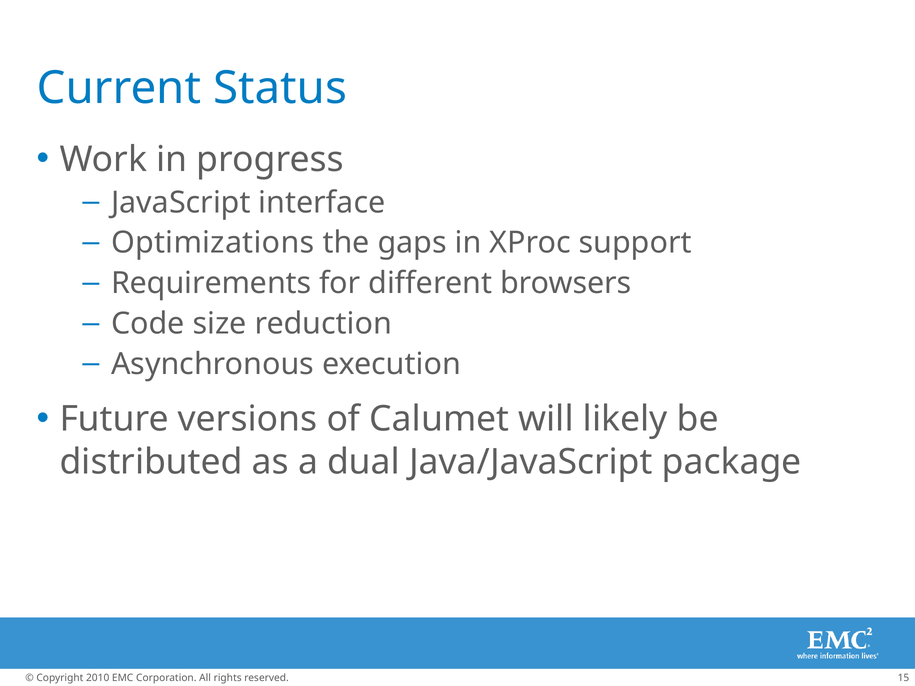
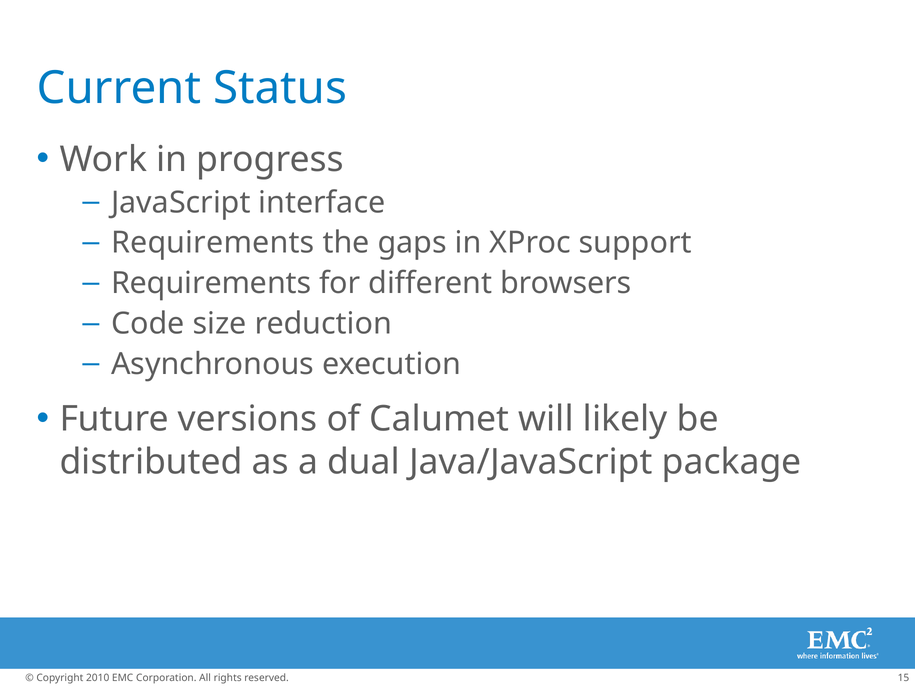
Optimizations at (213, 243): Optimizations -> Requirements
